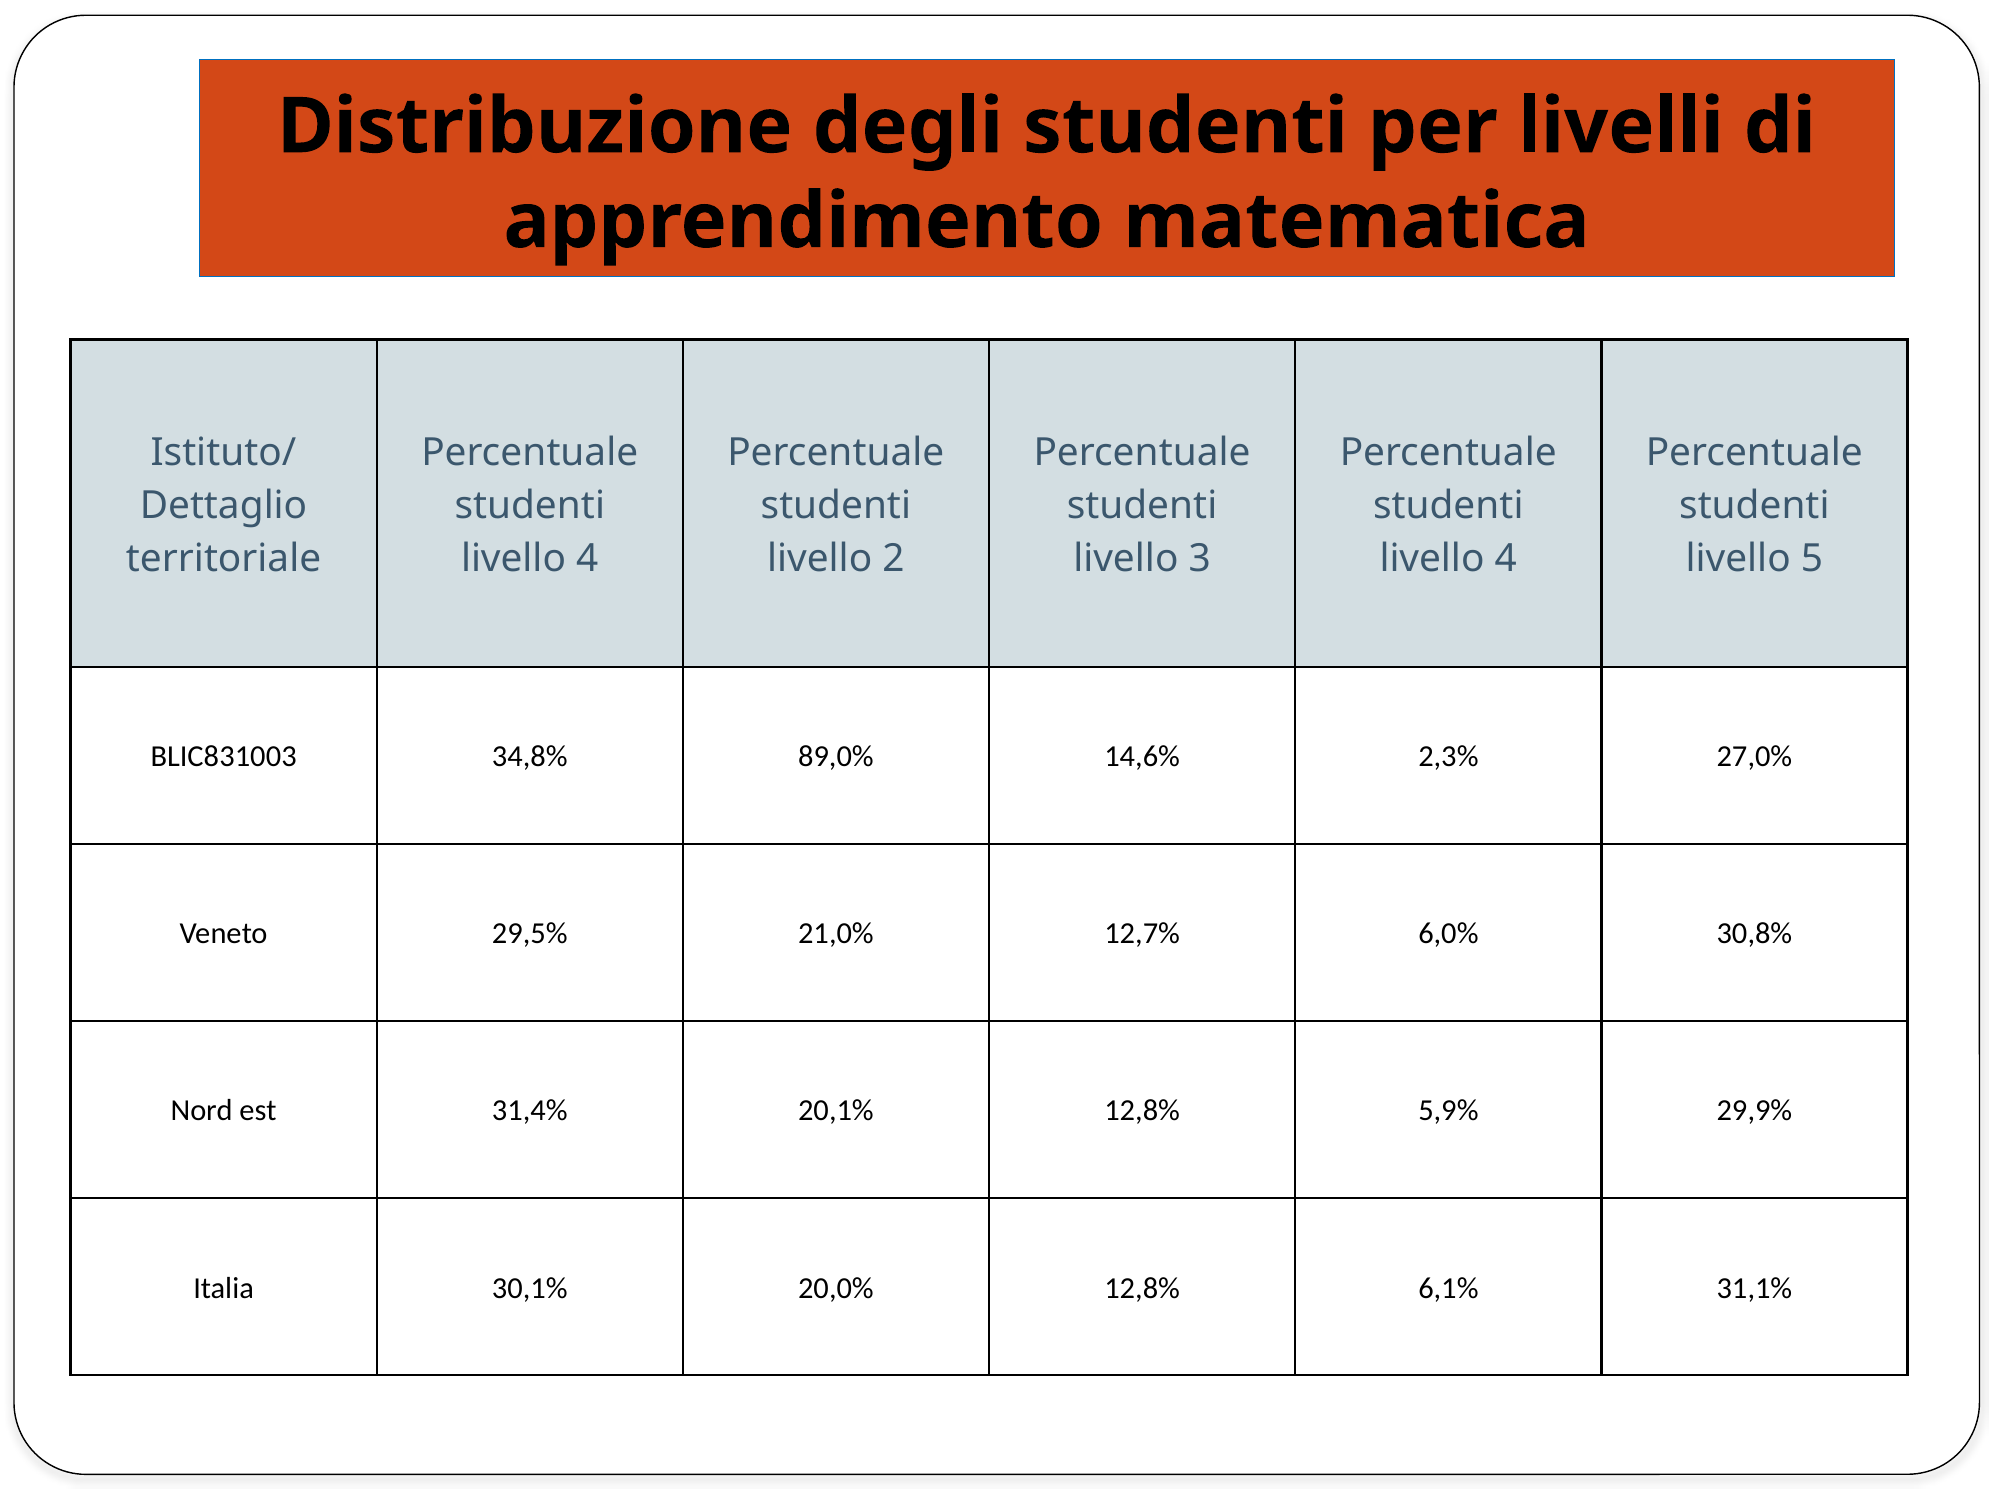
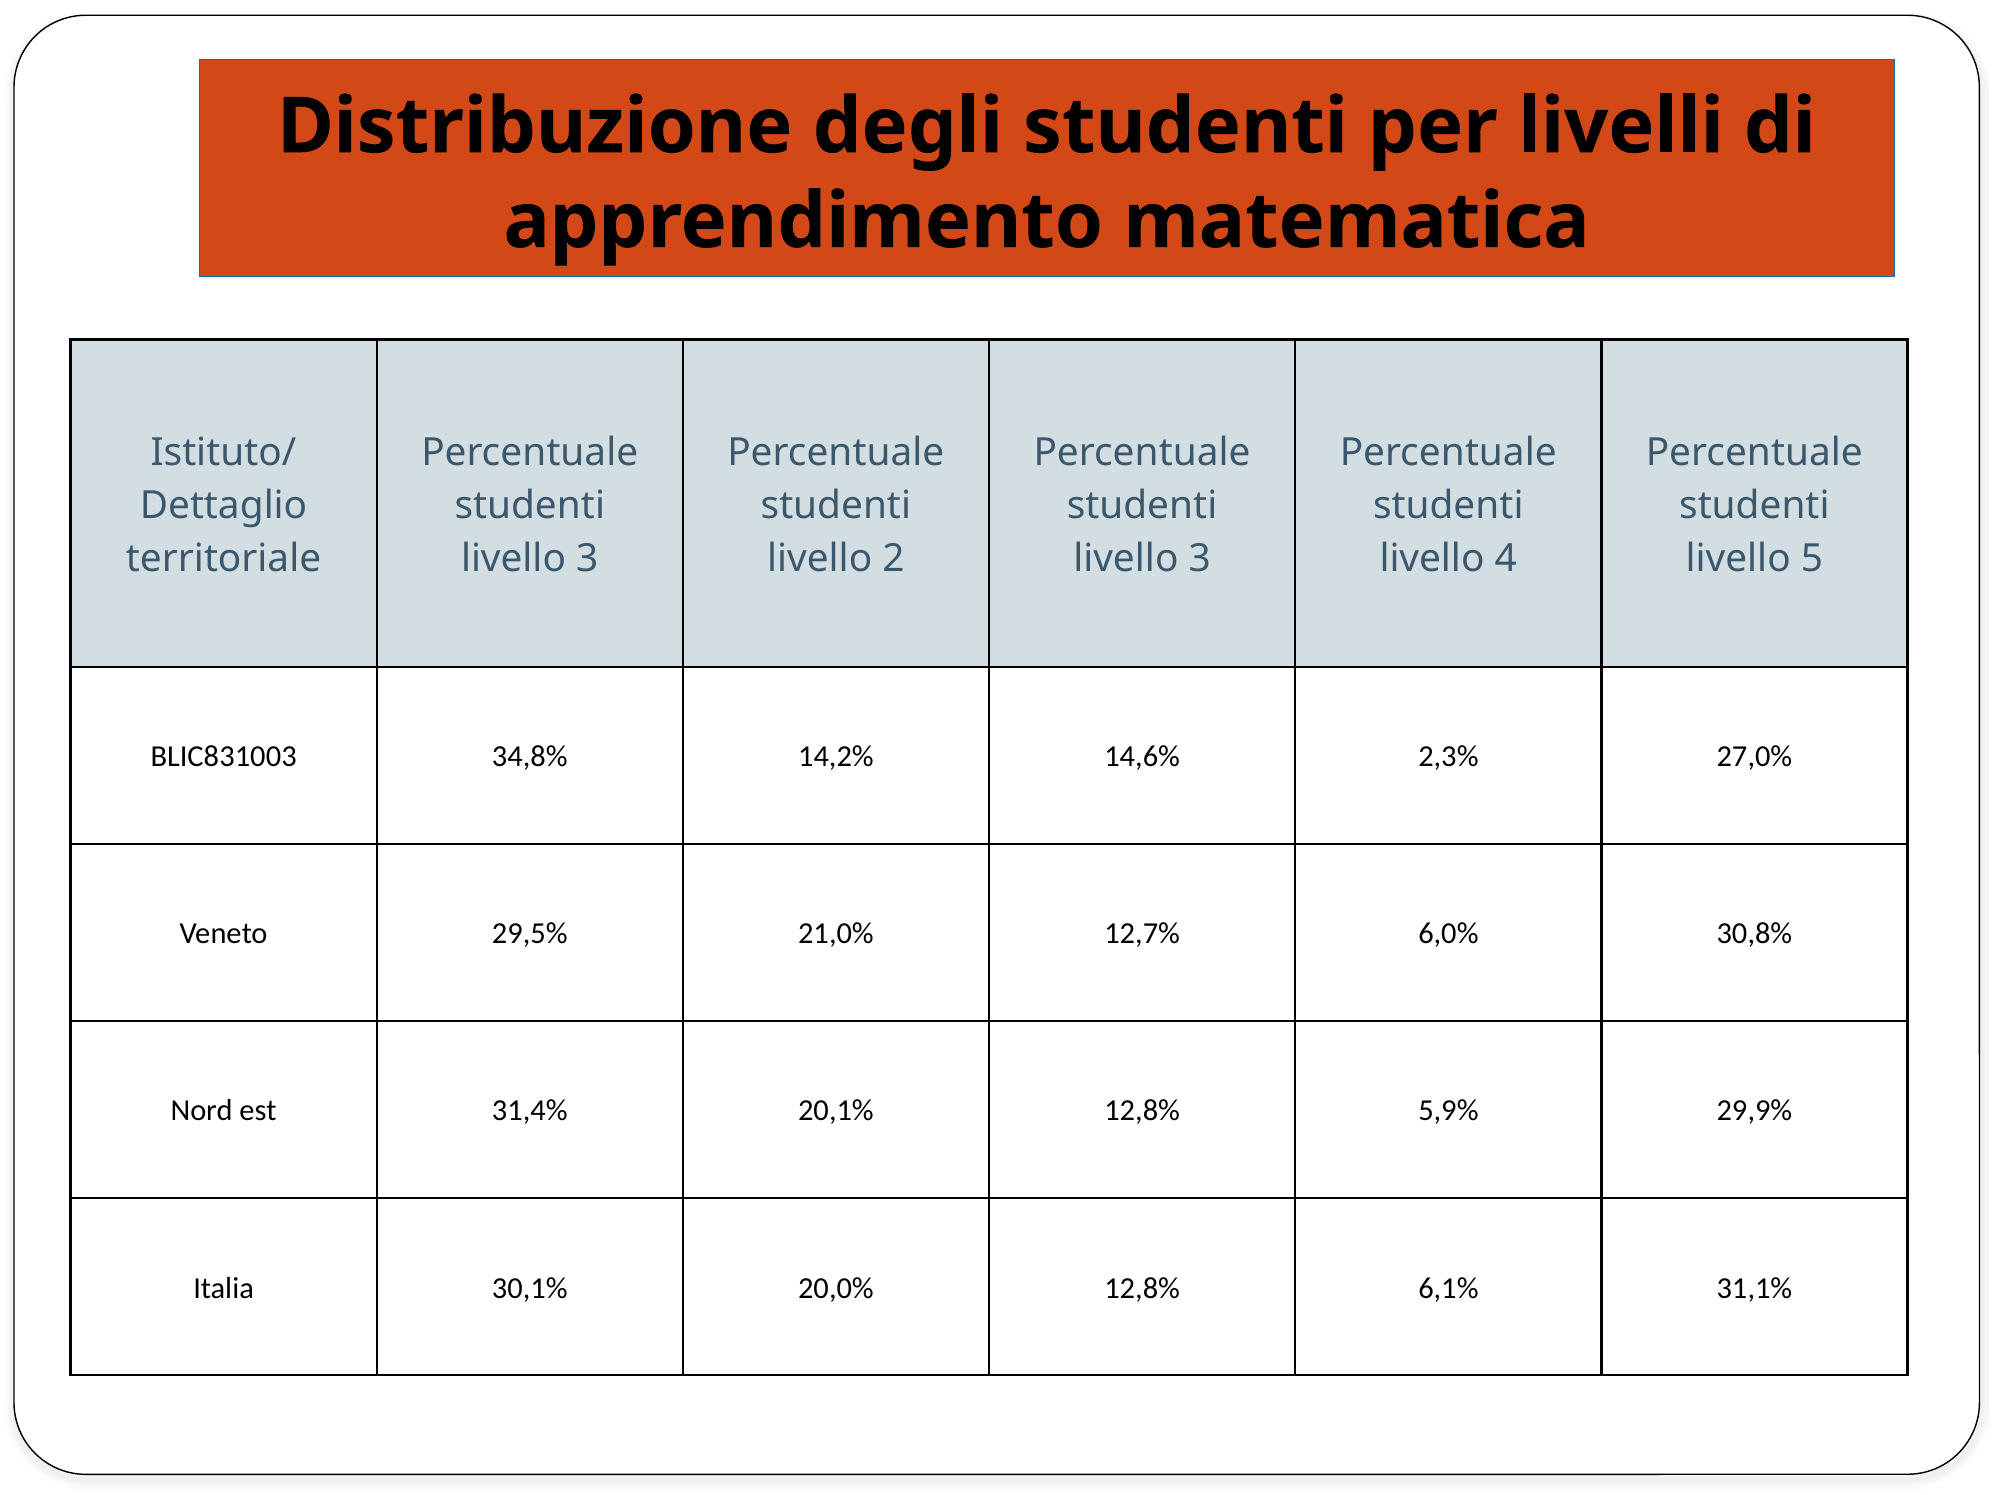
4 at (587, 558): 4 -> 3
89,0%: 89,0% -> 14,2%
